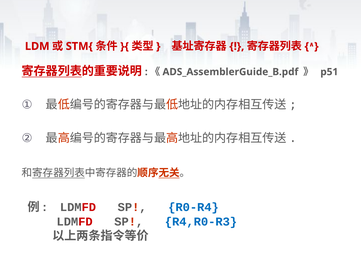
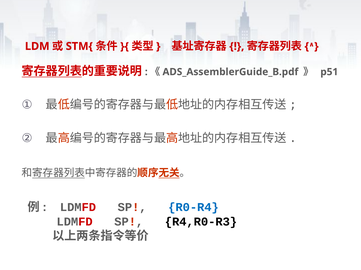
R4,R0-R3 colour: blue -> black
